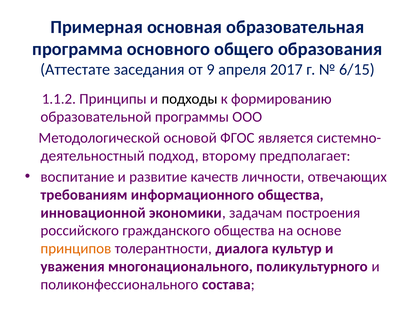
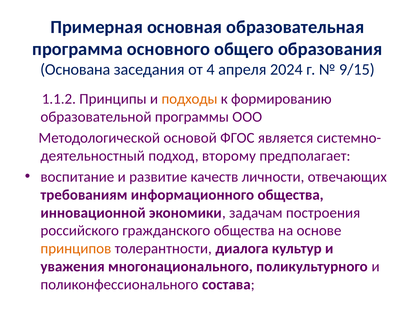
Аттестате: Аттестате -> Основана
9: 9 -> 4
2017: 2017 -> 2024
6/15: 6/15 -> 9/15
подходы colour: black -> orange
